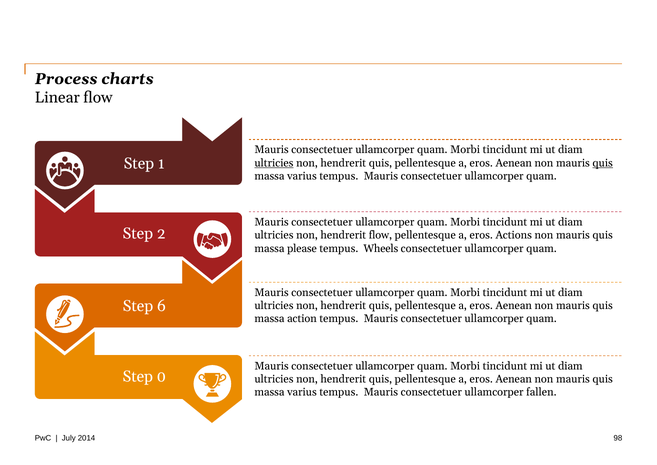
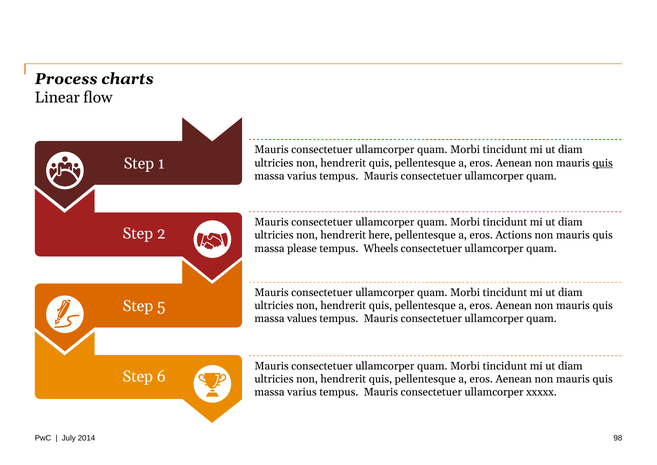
ultricies at (274, 163) underline: present -> none
hendrerit flow: flow -> here
6: 6 -> 5
action: action -> values
0: 0 -> 6
fallen: fallen -> xxxxx
